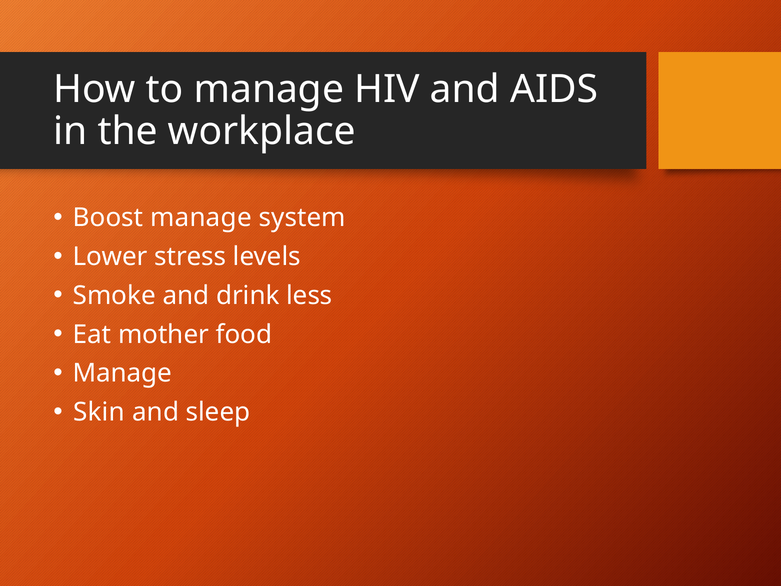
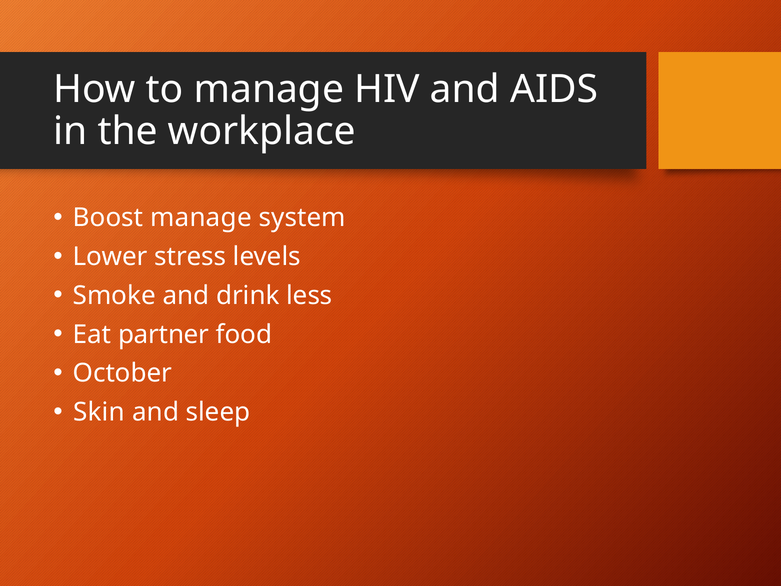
mother: mother -> partner
Manage at (122, 373): Manage -> October
